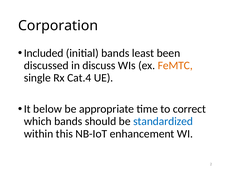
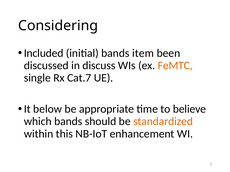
Corporation: Corporation -> Considering
least: least -> item
Cat.4: Cat.4 -> Cat.7
correct: correct -> believe
standardized colour: blue -> orange
